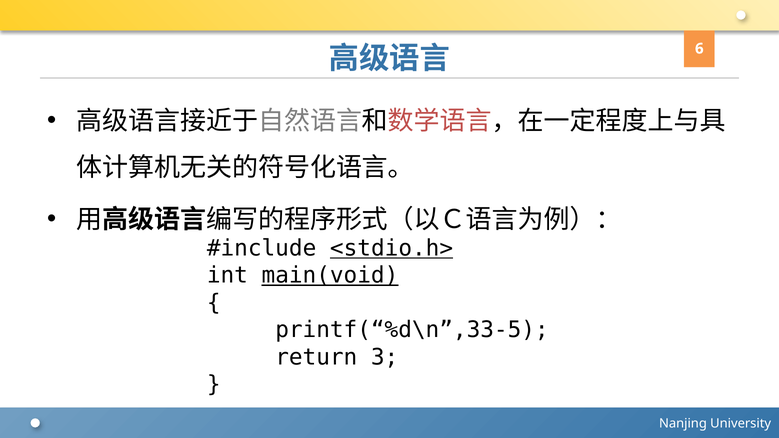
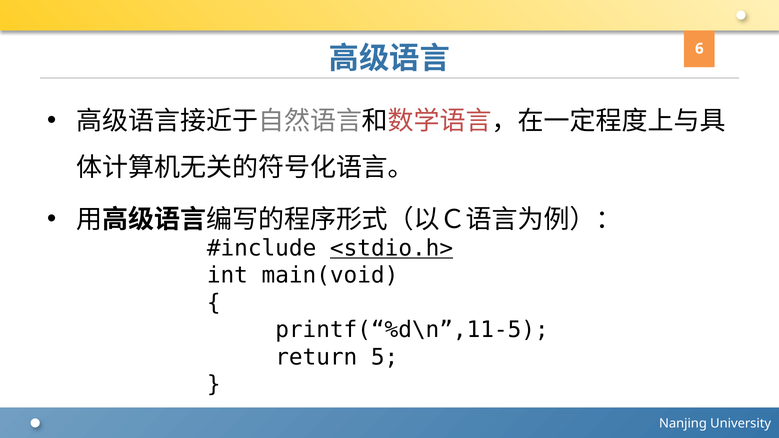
main(void underline: present -> none
printf(“%d\n”,33-5: printf(“%d\n”,33-5 -> printf(“%d\n”,11-5
3: 3 -> 5
